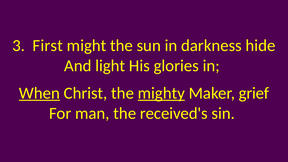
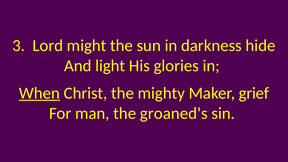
First: First -> Lord
mighty underline: present -> none
received's: received's -> groaned's
